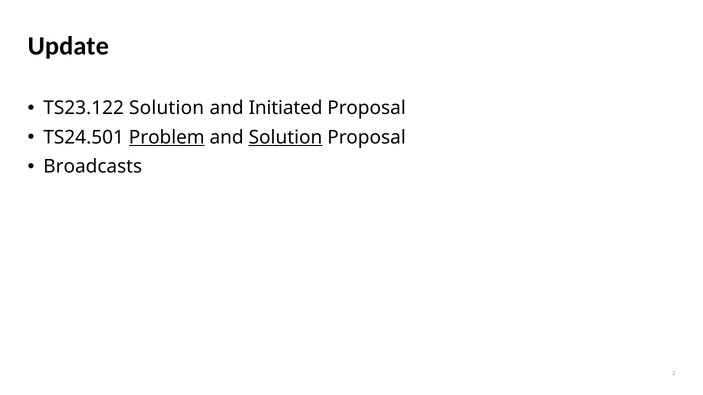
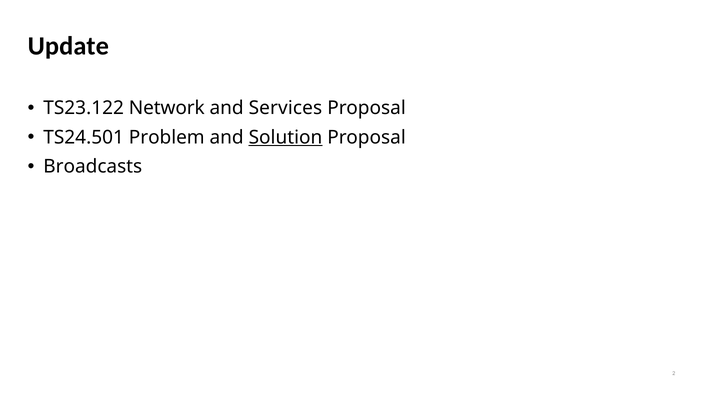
TS23.122 Solution: Solution -> Network
Initiated: Initiated -> Services
Problem underline: present -> none
